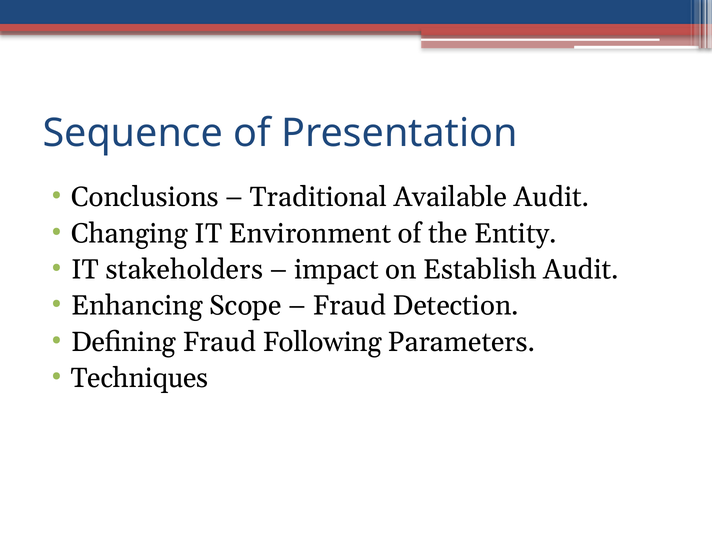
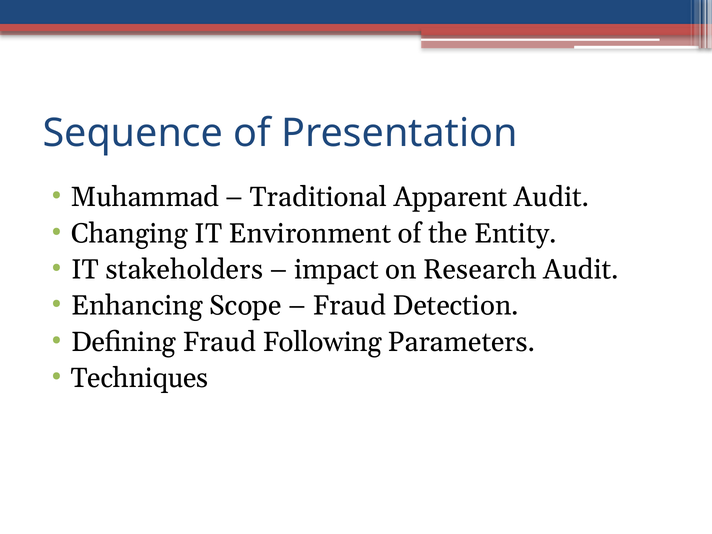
Conclusions: Conclusions -> Muhammad
Available: Available -> Apparent
Establish: Establish -> Research
